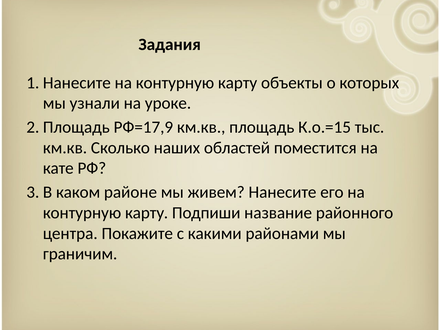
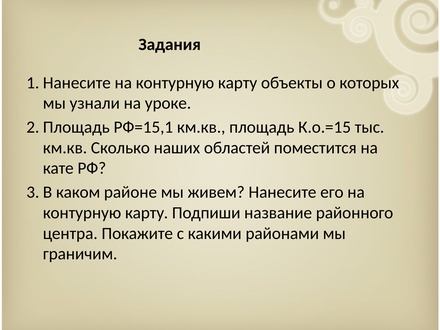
РФ=17,9: РФ=17,9 -> РФ=15,1
